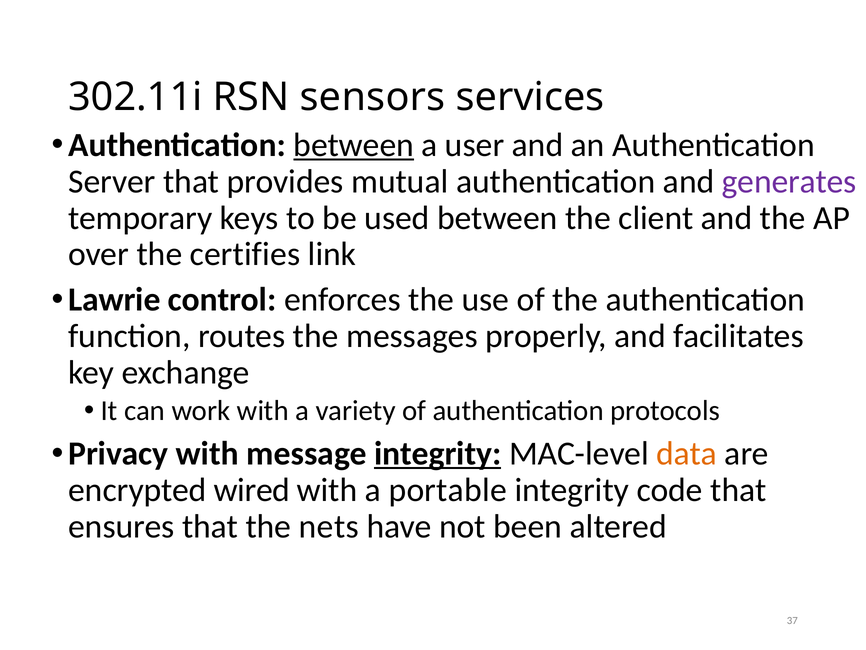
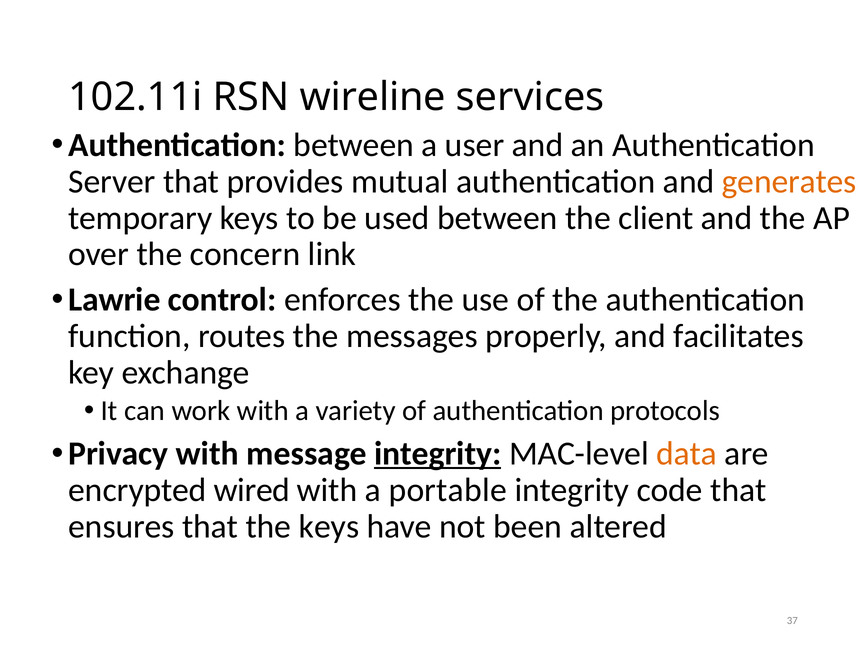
302.11i: 302.11i -> 102.11i
sensors: sensors -> wireline
between at (354, 145) underline: present -> none
generates colour: purple -> orange
certifies: certifies -> concern
the nets: nets -> keys
